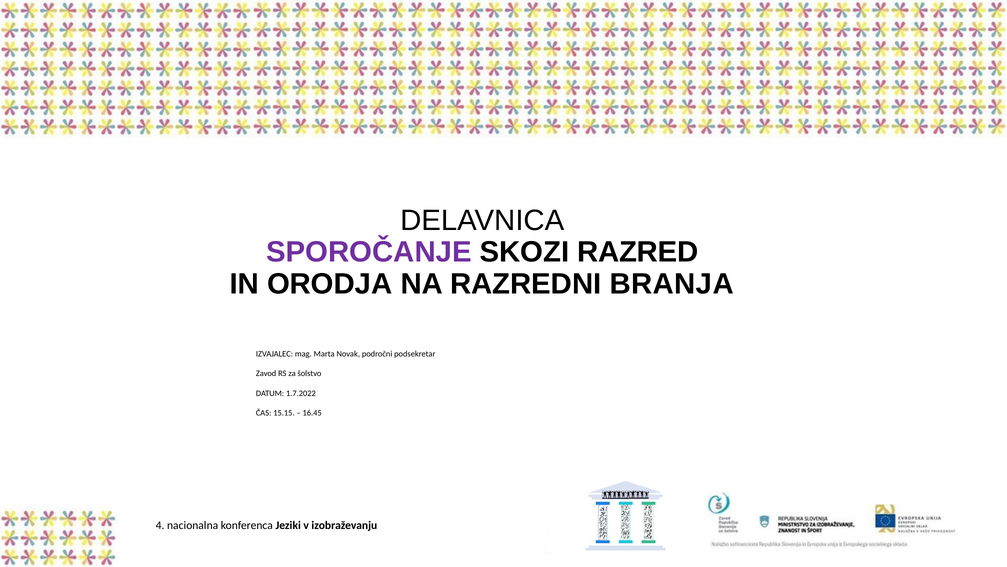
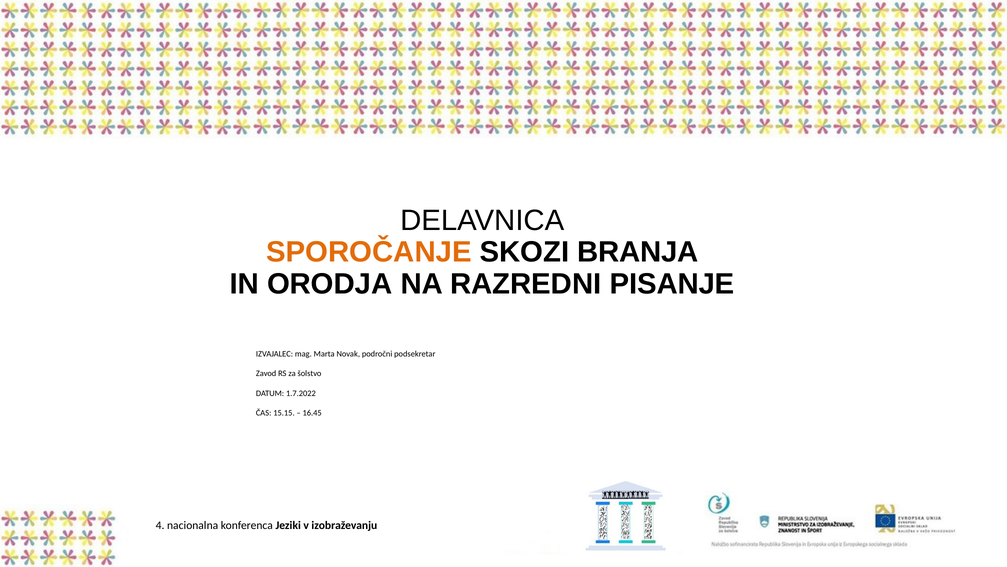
SPOROČANJE colour: purple -> orange
RAZRED: RAZRED -> BRANJA
BRANJA: BRANJA -> PISANJE
